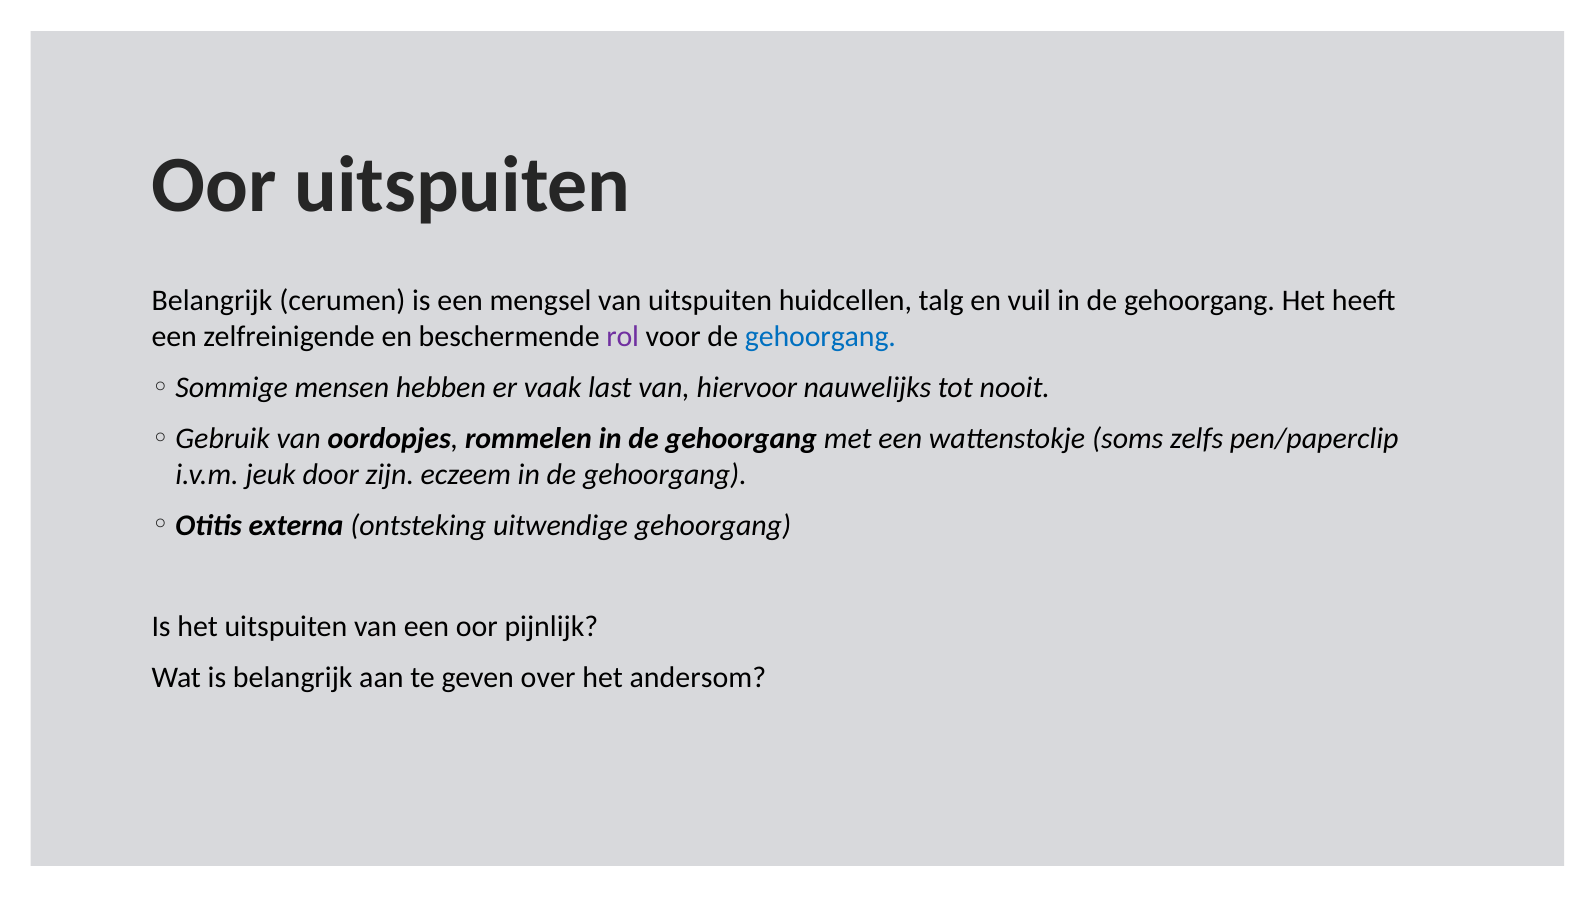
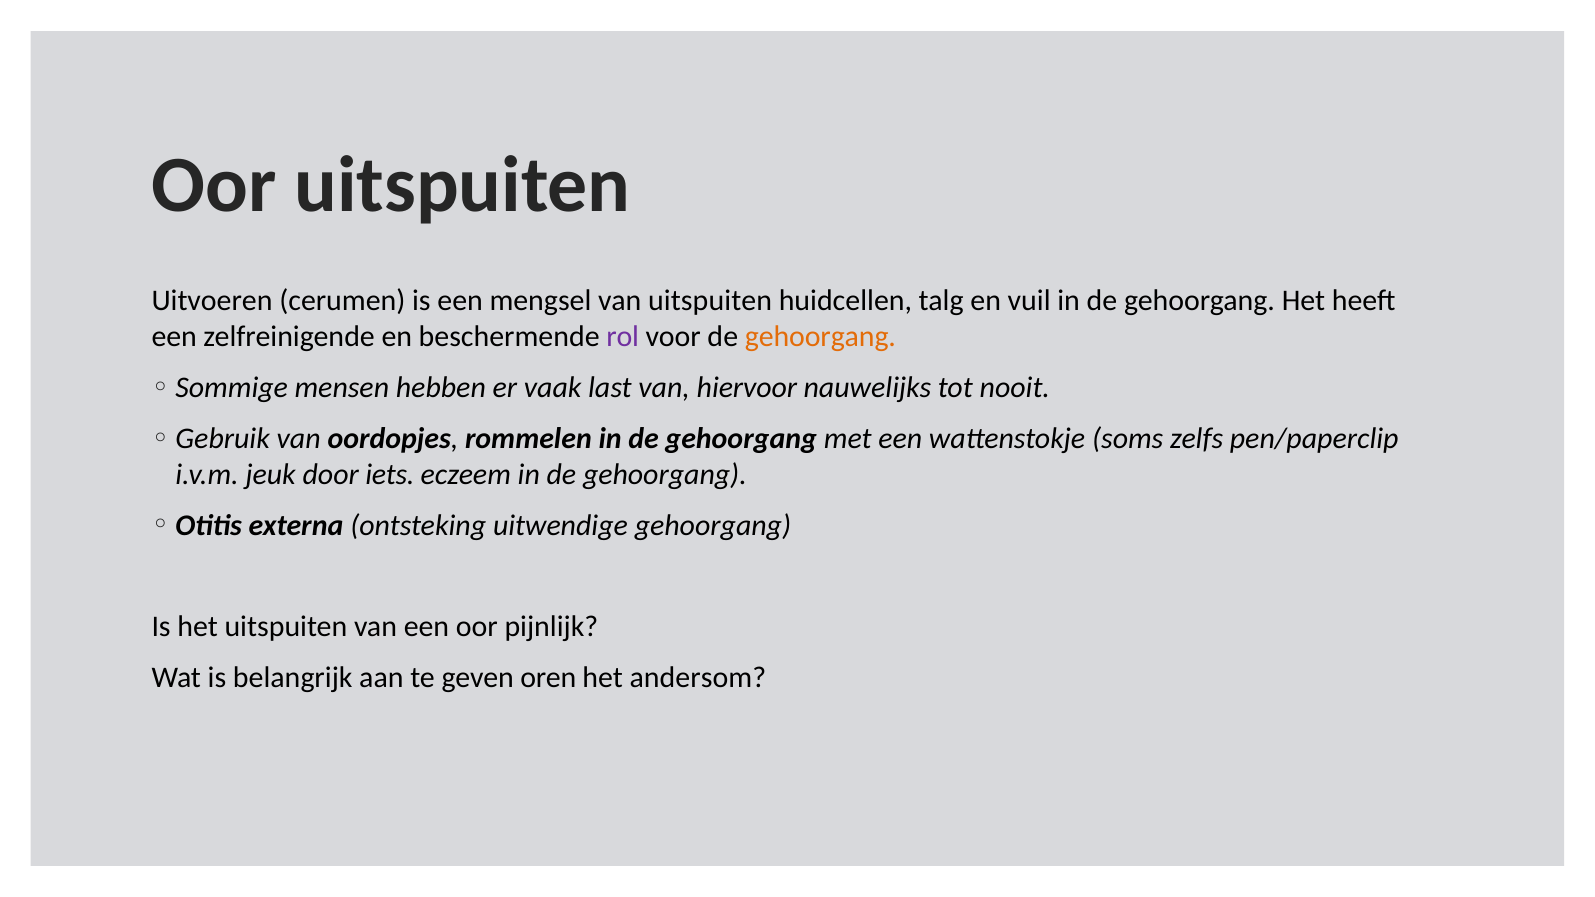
Belangrijk at (212, 301): Belangrijk -> Uitvoeren
gehoorgang at (820, 337) colour: blue -> orange
zijn: zijn -> iets
over: over -> oren
